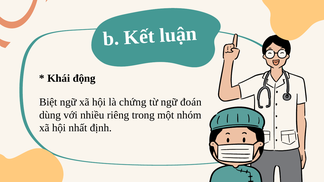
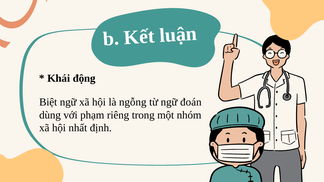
chứng: chứng -> ngỗng
nhiều: nhiều -> phạm
